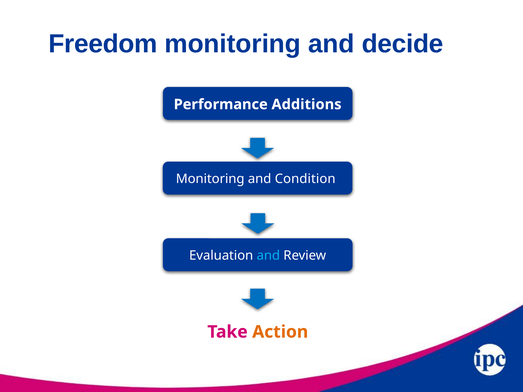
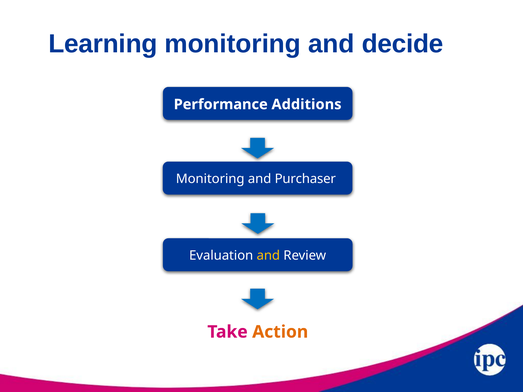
Freedom: Freedom -> Learning
Condition: Condition -> Purchaser
and at (268, 256) colour: light blue -> yellow
